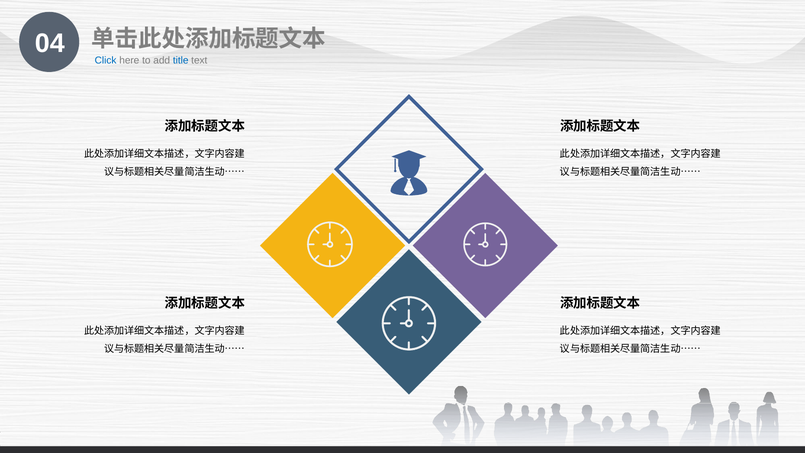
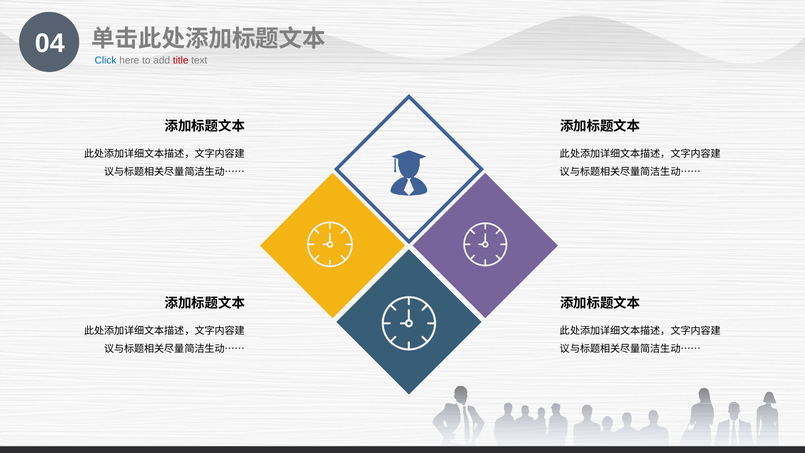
title colour: blue -> red
